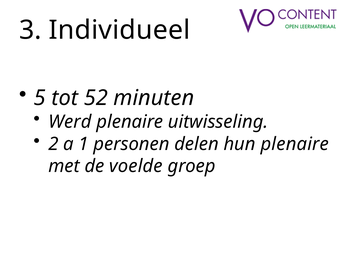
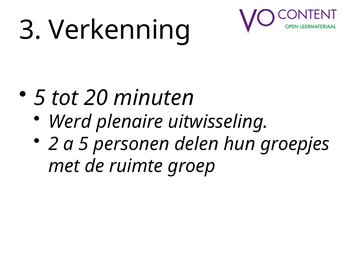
Individueel: Individueel -> Verkenning
52: 52 -> 20
a 1: 1 -> 5
hun plenaire: plenaire -> groepjes
voelde: voelde -> ruimte
